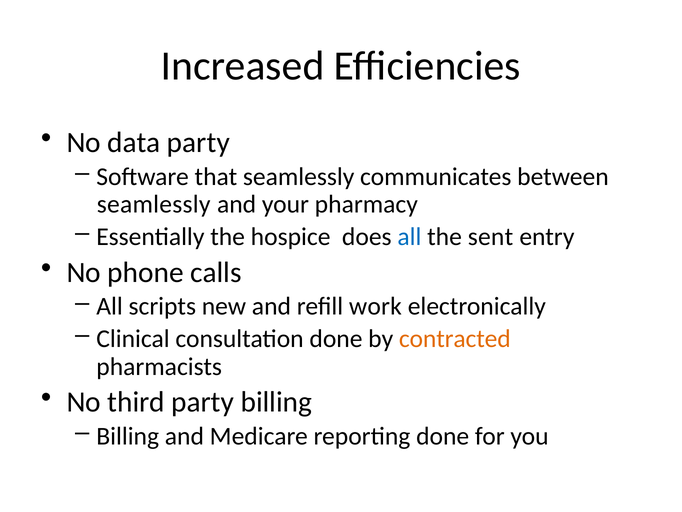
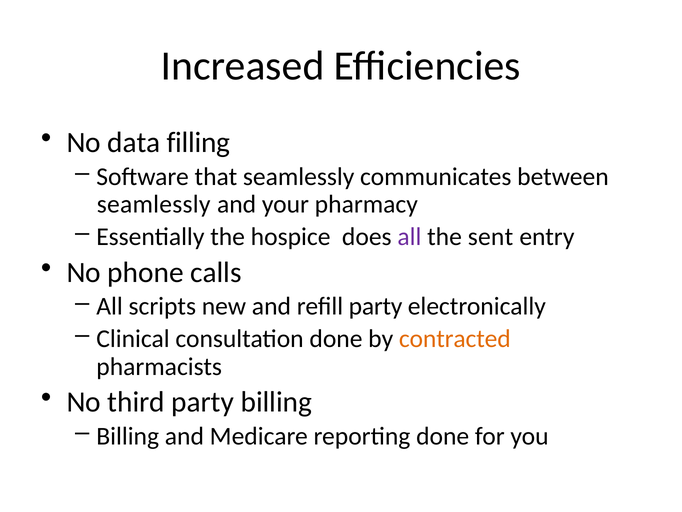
data party: party -> filling
all at (409, 237) colour: blue -> purple
refill work: work -> party
